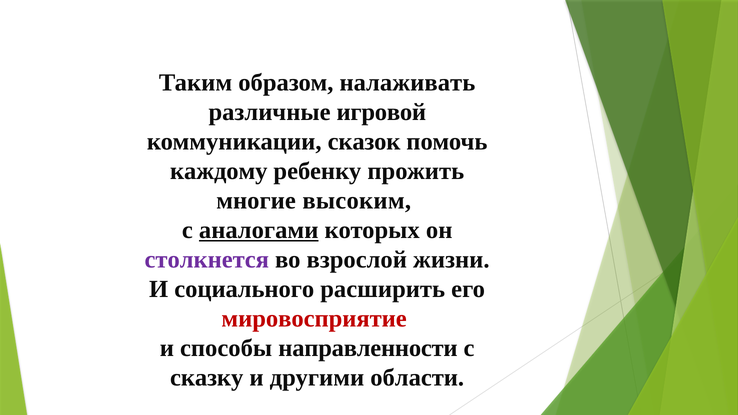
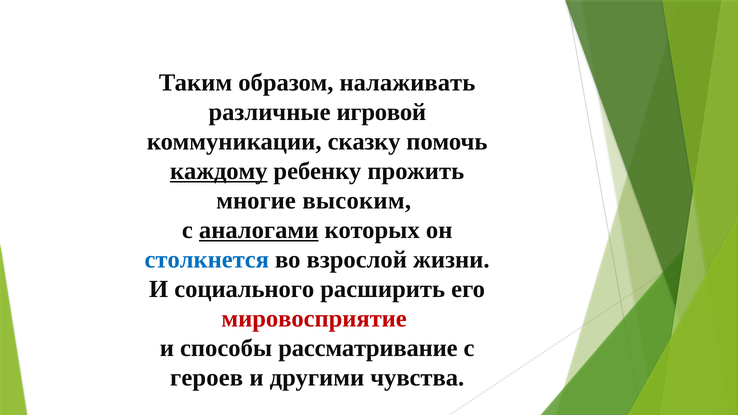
сказок: сказок -> сказку
каждому underline: none -> present
столкнется colour: purple -> blue
направленности: направленности -> рассматривание
сказку: сказку -> героев
области: области -> чувства
